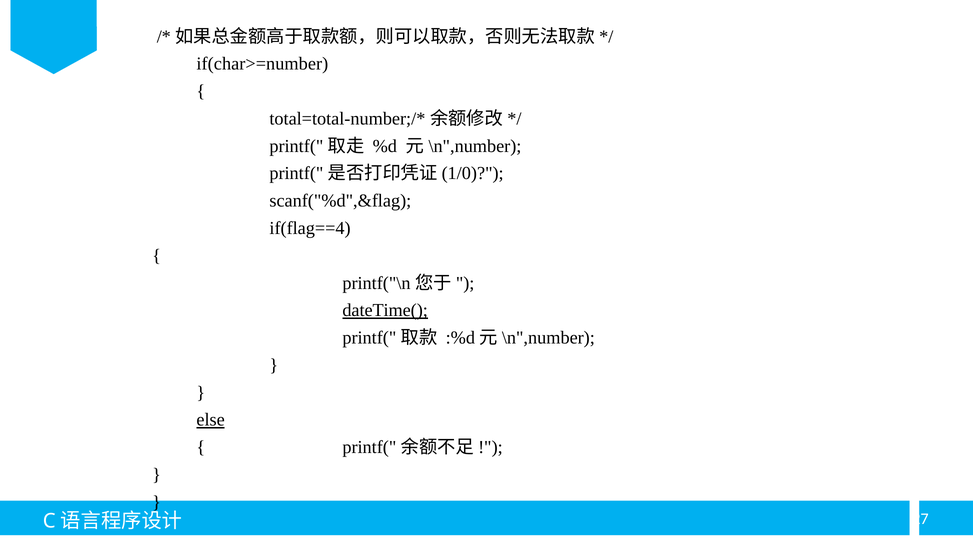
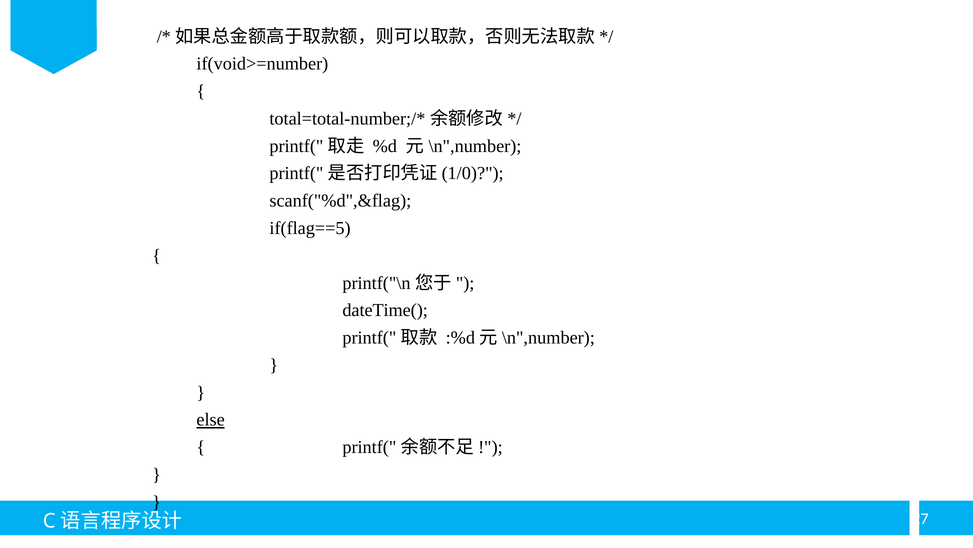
if(char>=number: if(char>=number -> if(void>=number
if(flag==4: if(flag==4 -> if(flag==5
dateTime( underline: present -> none
